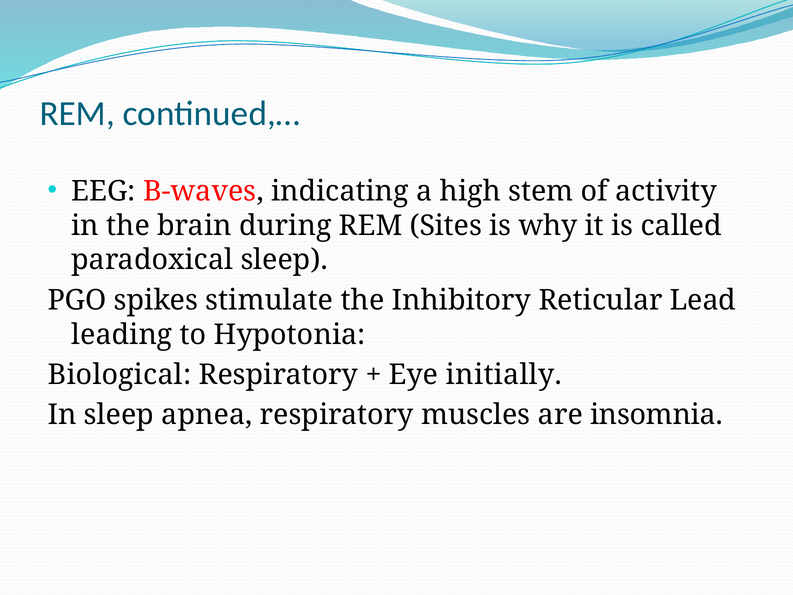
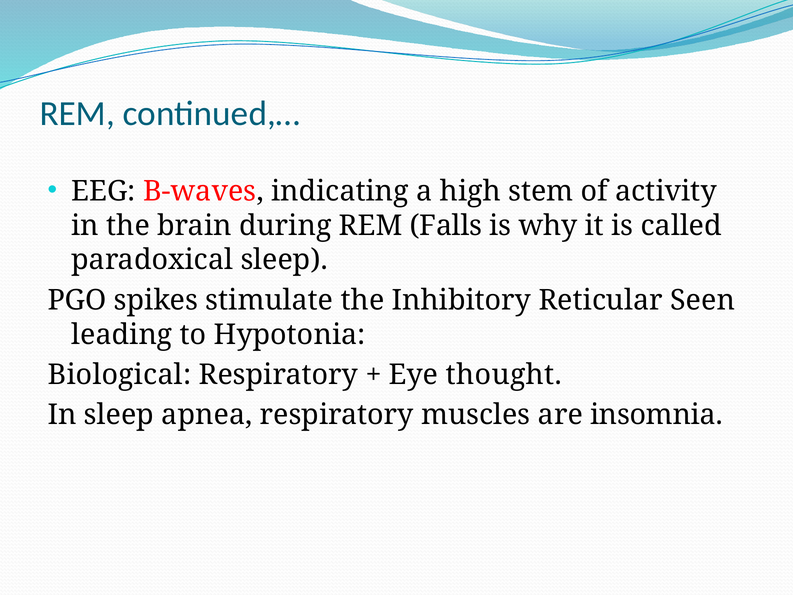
Sites: Sites -> Falls
Lead: Lead -> Seen
initially: initially -> thought
